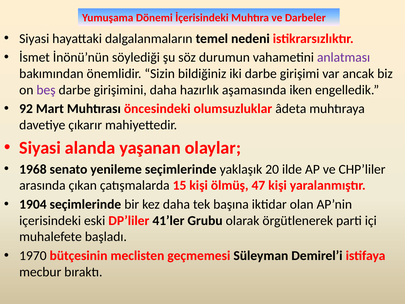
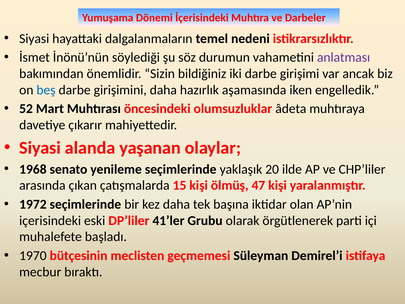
beş colour: purple -> blue
92: 92 -> 52
1904: 1904 -> 1972
